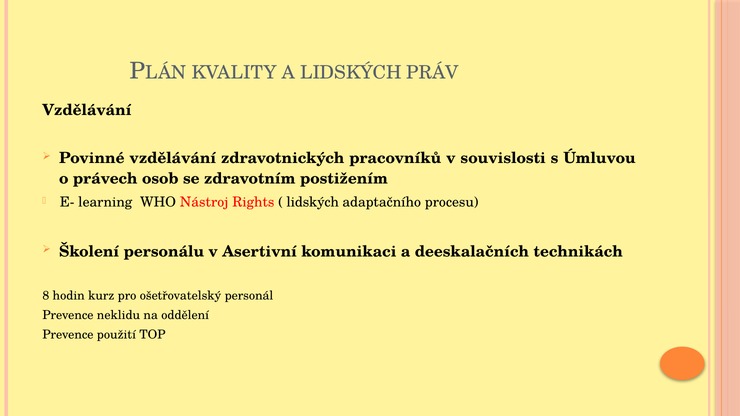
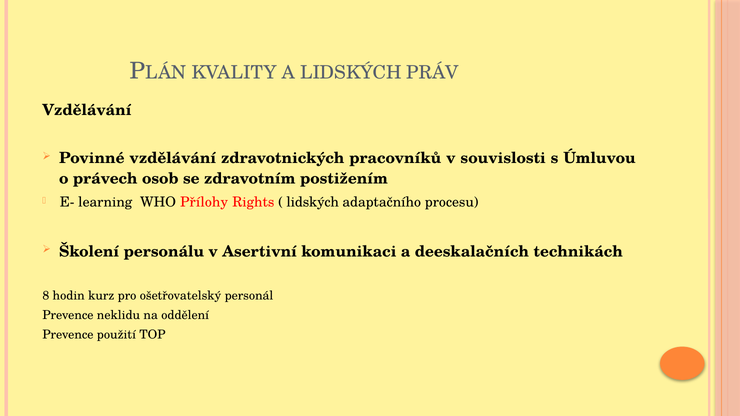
Nástroj: Nástroj -> Přílohy
